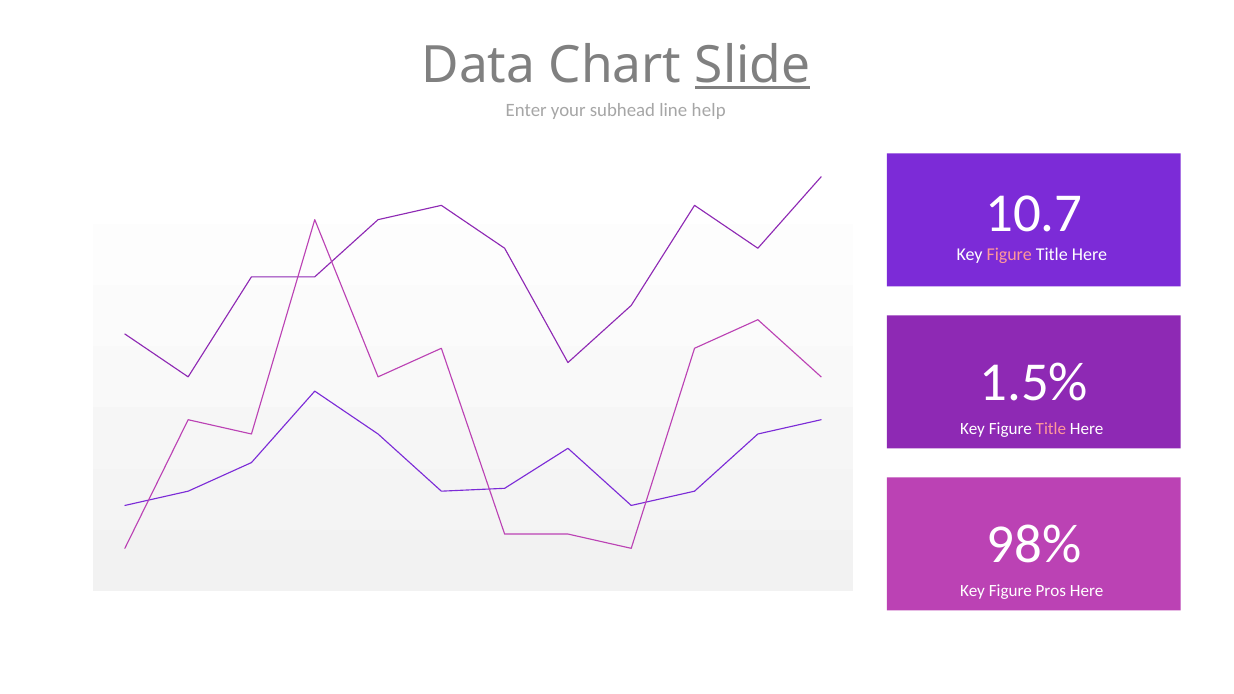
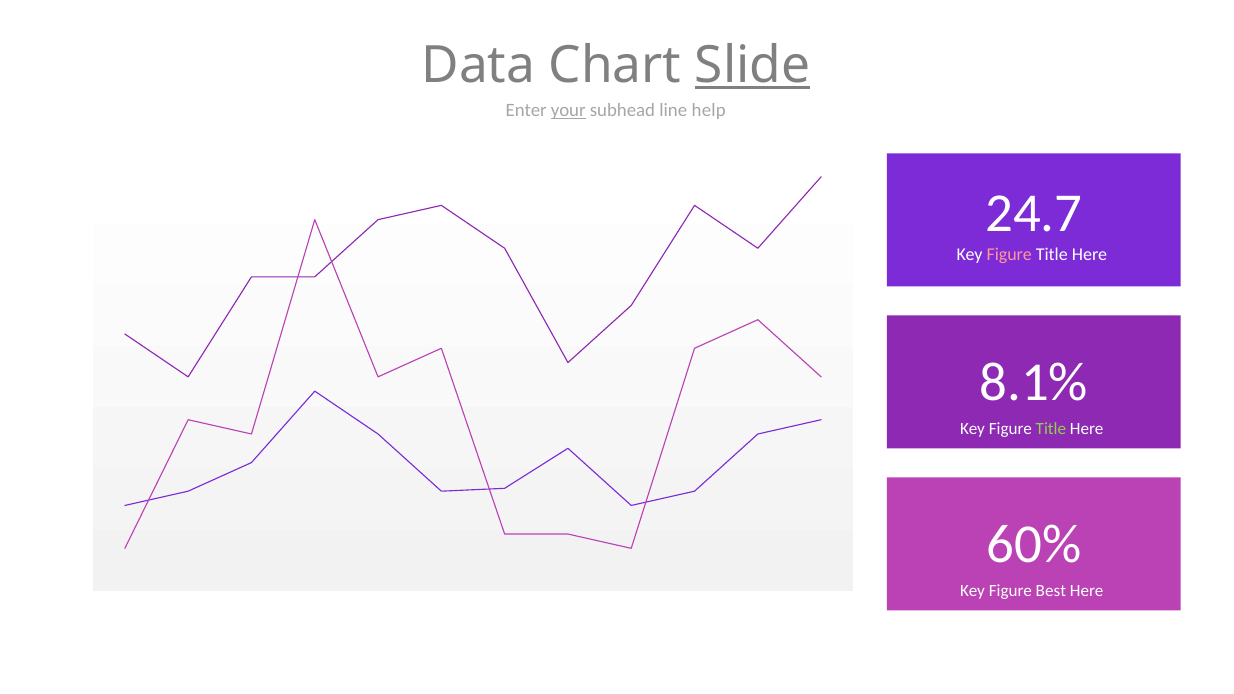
your underline: none -> present
10.7: 10.7 -> 24.7
1.5%: 1.5% -> 8.1%
Title at (1051, 429) colour: pink -> light green
98%: 98% -> 60%
Pros: Pros -> Best
